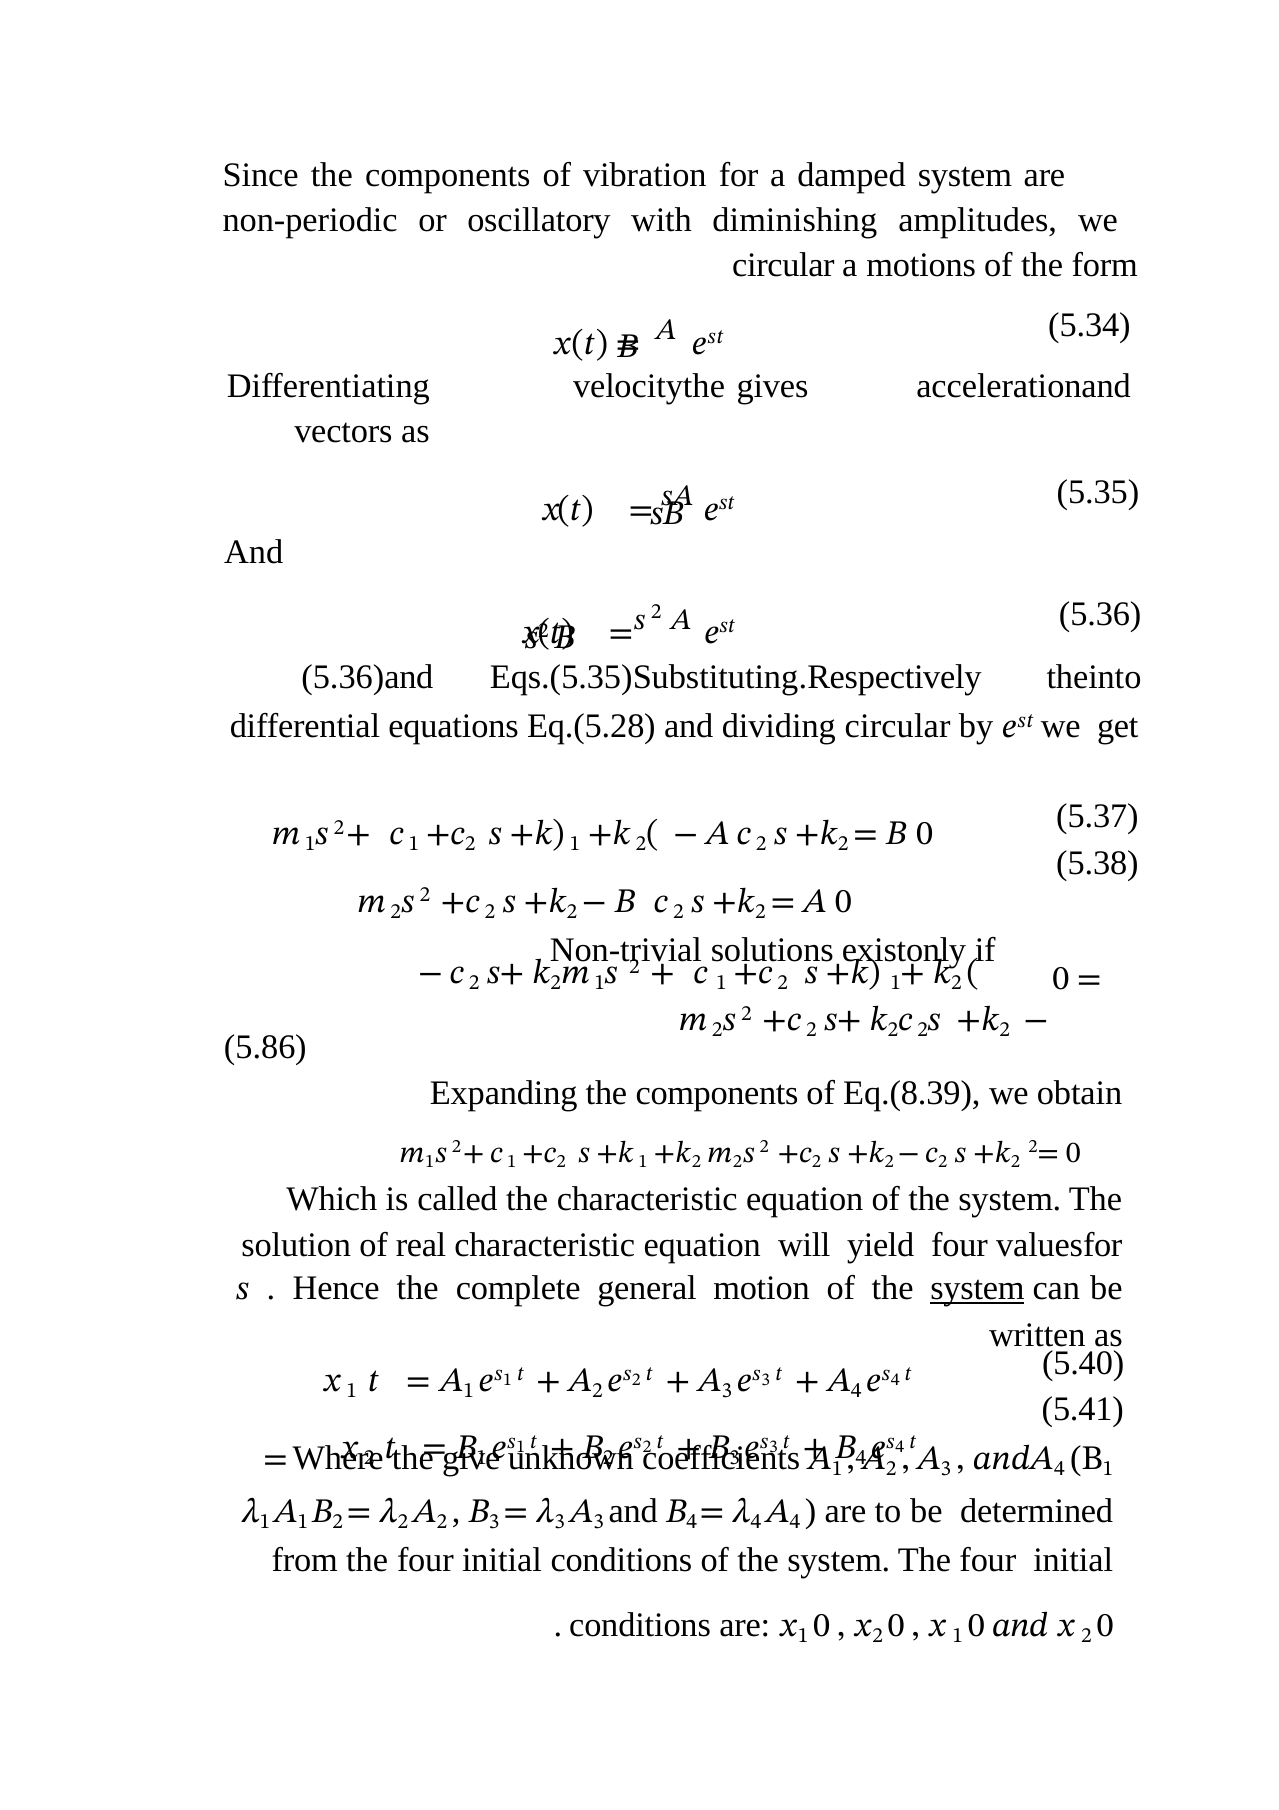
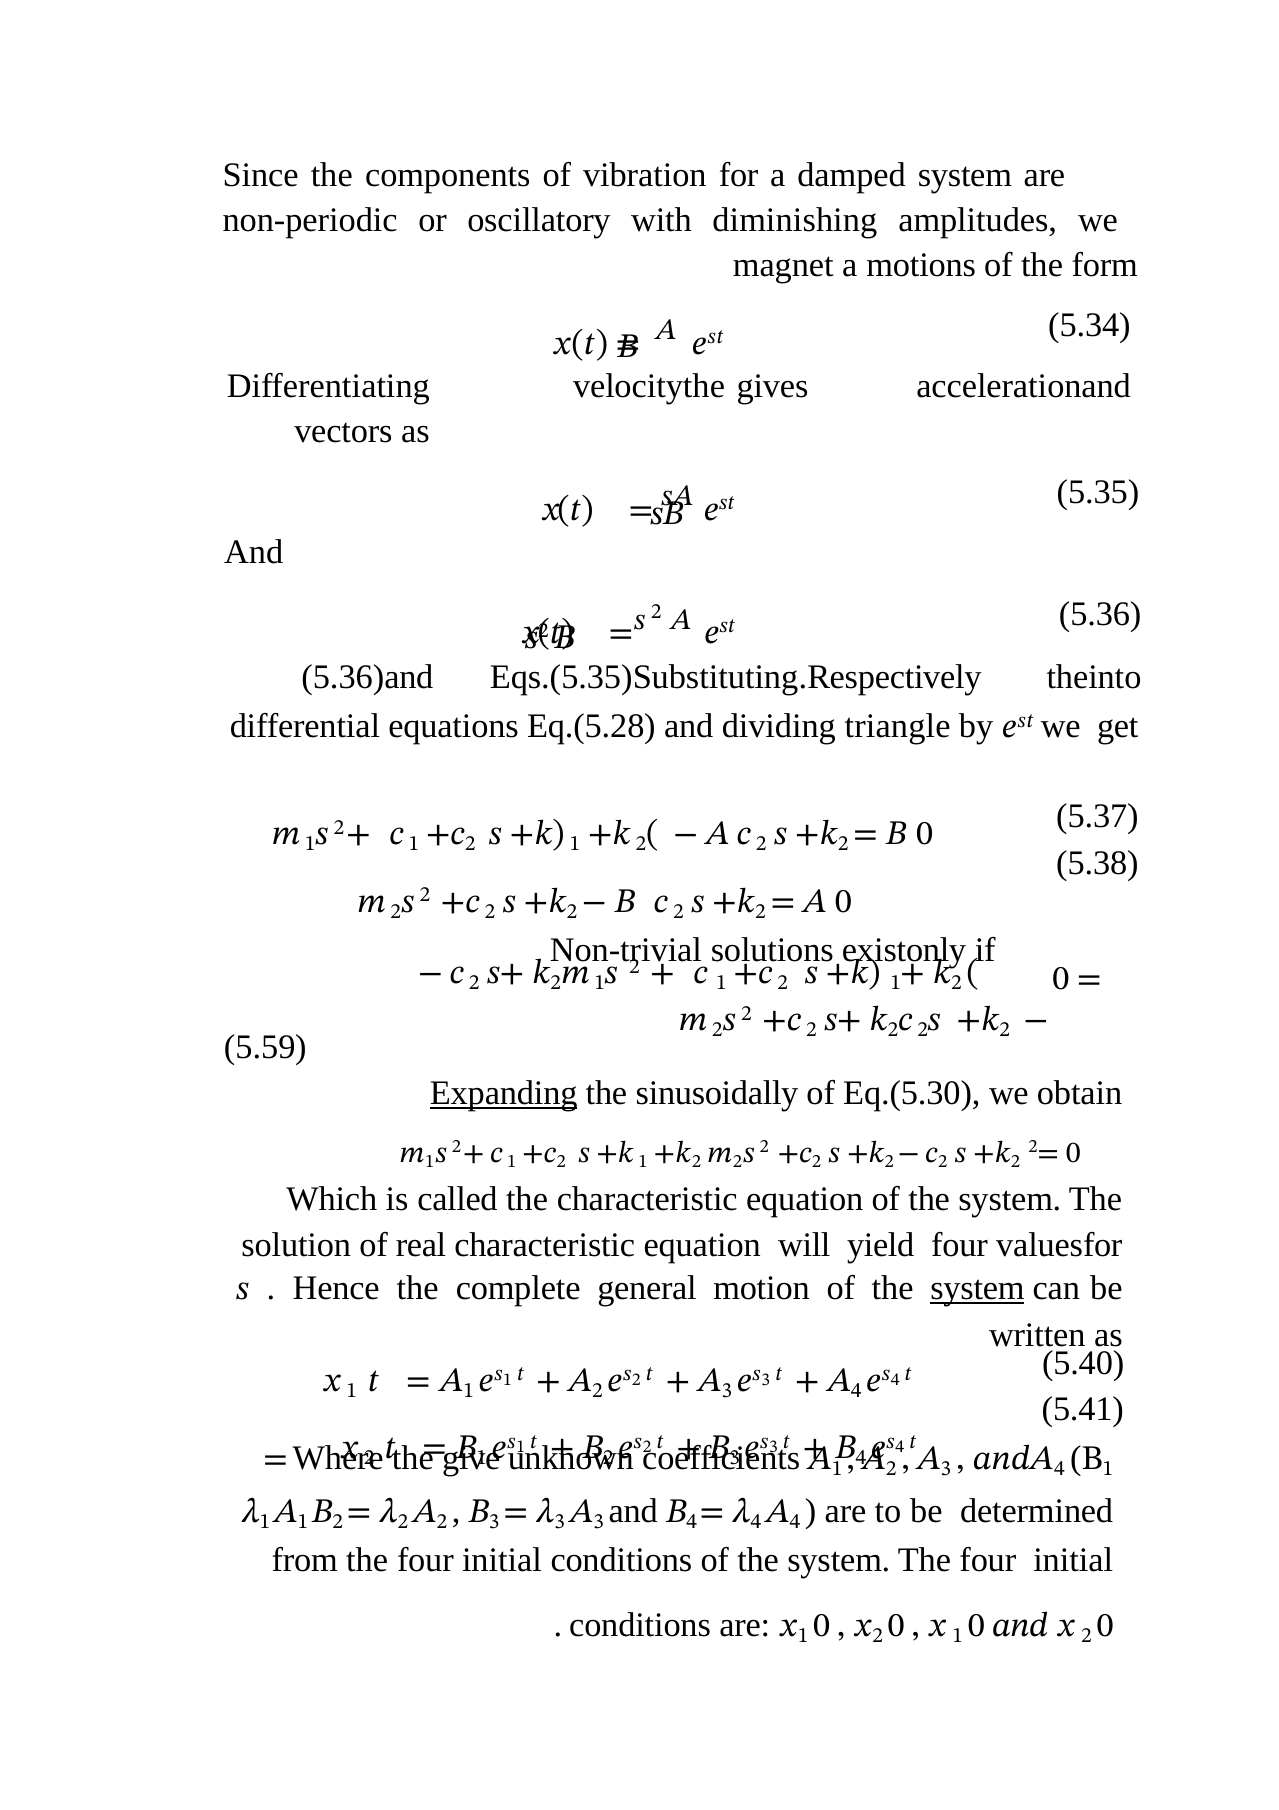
circular at (783, 265): circular -> magnet
dividing circular: circular -> triangle
5.86: 5.86 -> 5.59
Expanding underline: none -> present
components at (717, 1093): components -> sinusoidally
Eq.(8.39: Eq.(8.39 -> Eq.(5.30
